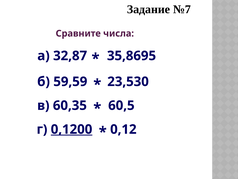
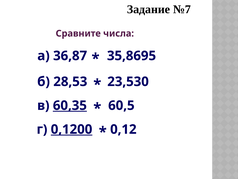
32,87: 32,87 -> 36,87
59,59: 59,59 -> 28,53
60,35 underline: none -> present
